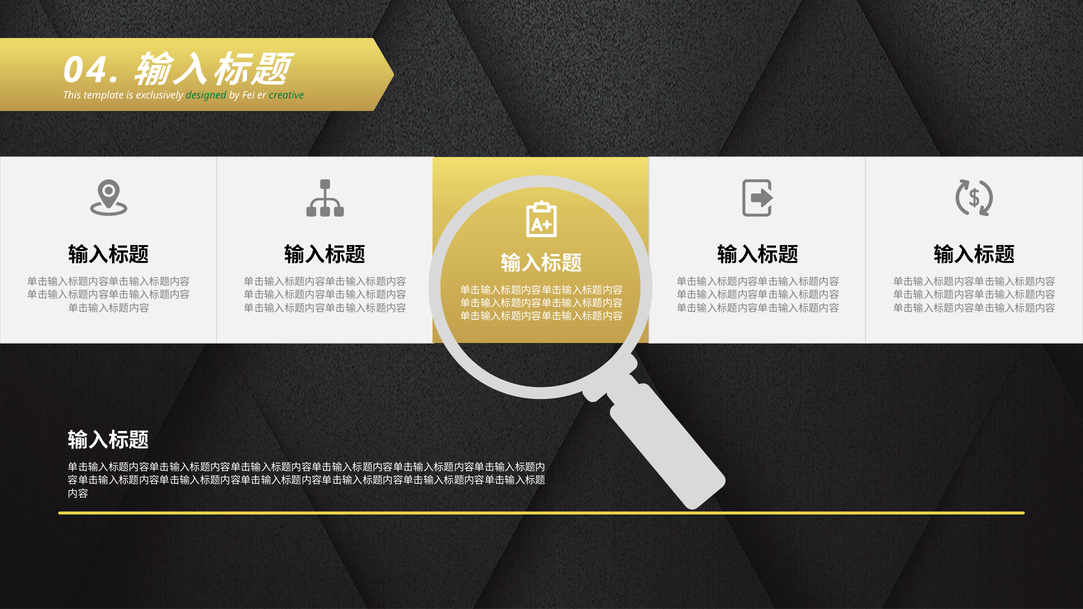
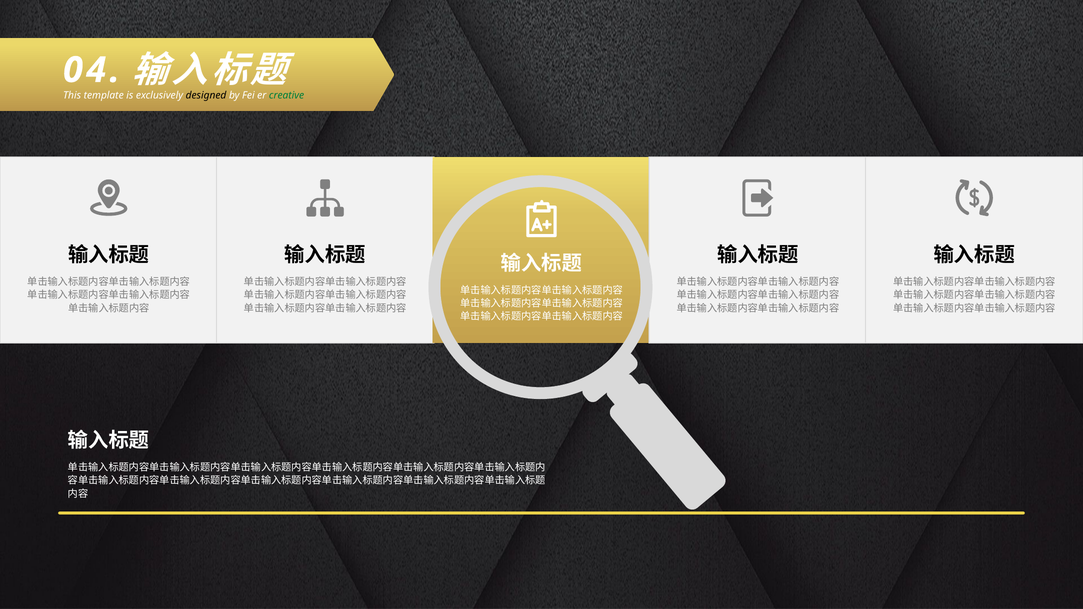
designed colour: green -> black
